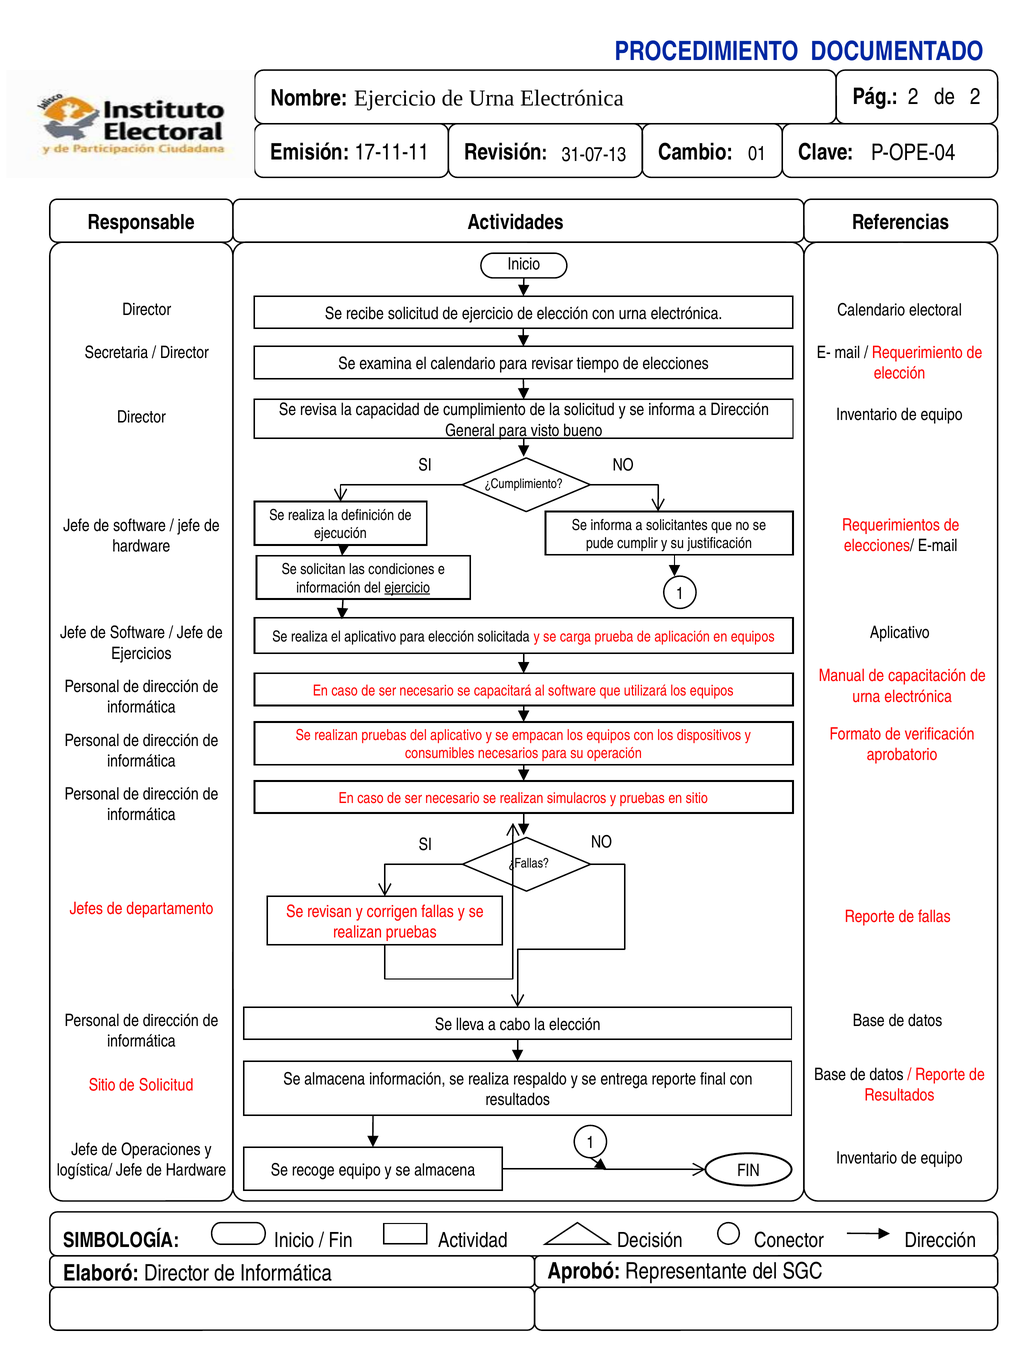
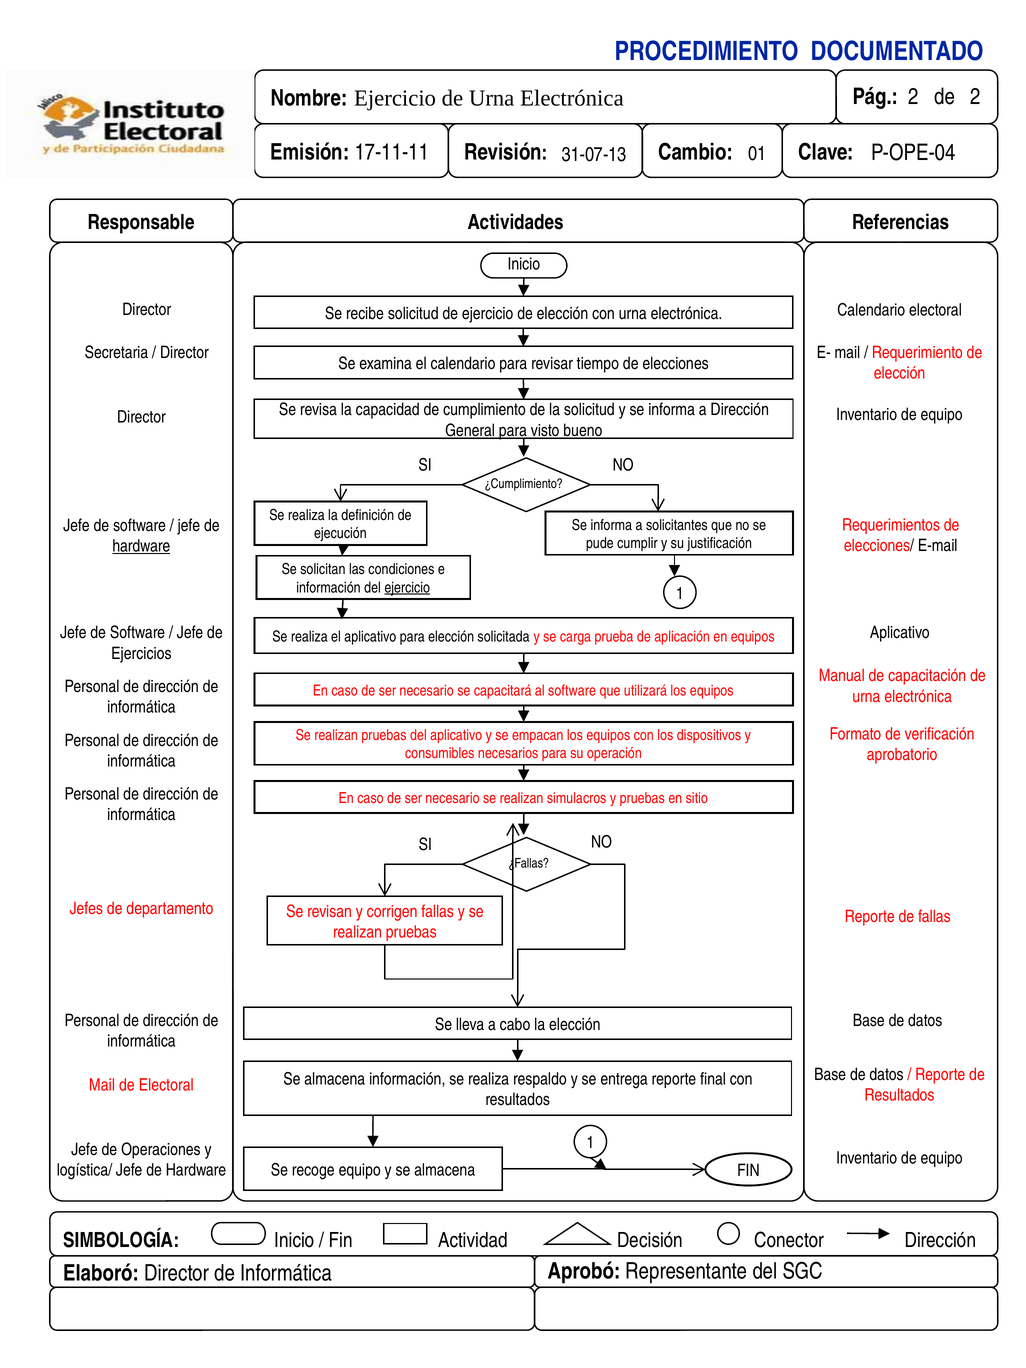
hardware at (141, 546) underline: none -> present
Sitio at (102, 1085): Sitio -> Mail
de Solicitud: Solicitud -> Electoral
